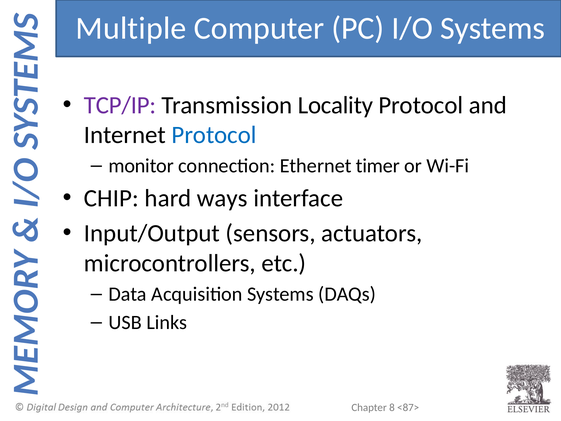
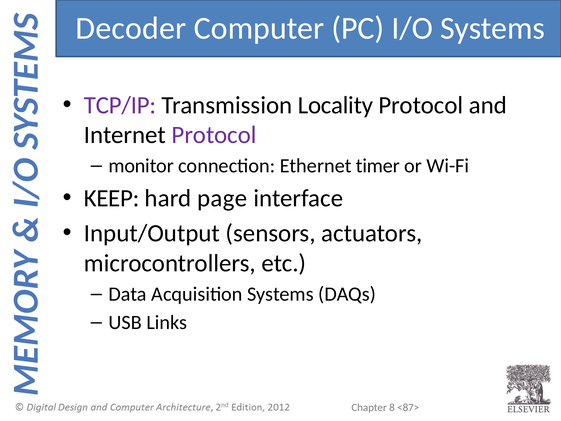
Multiple: Multiple -> Decoder
Protocol at (214, 135) colour: blue -> purple
CHIP: CHIP -> KEEP
ways: ways -> page
